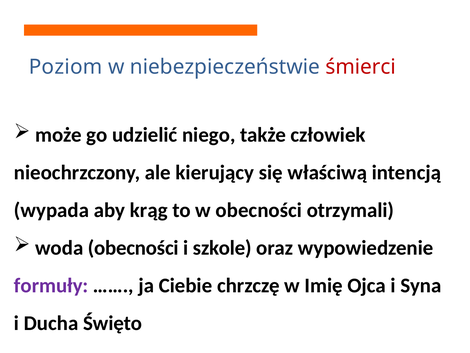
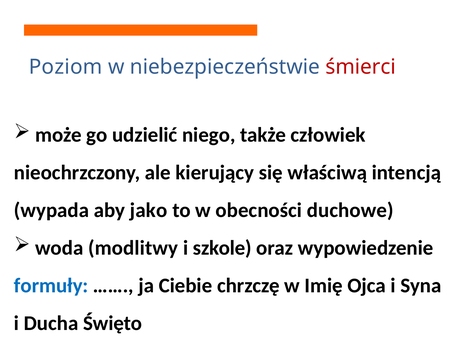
krąg: krąg -> jako
otrzymali: otrzymali -> duchowe
woda obecności: obecności -> modlitwy
formuły colour: purple -> blue
